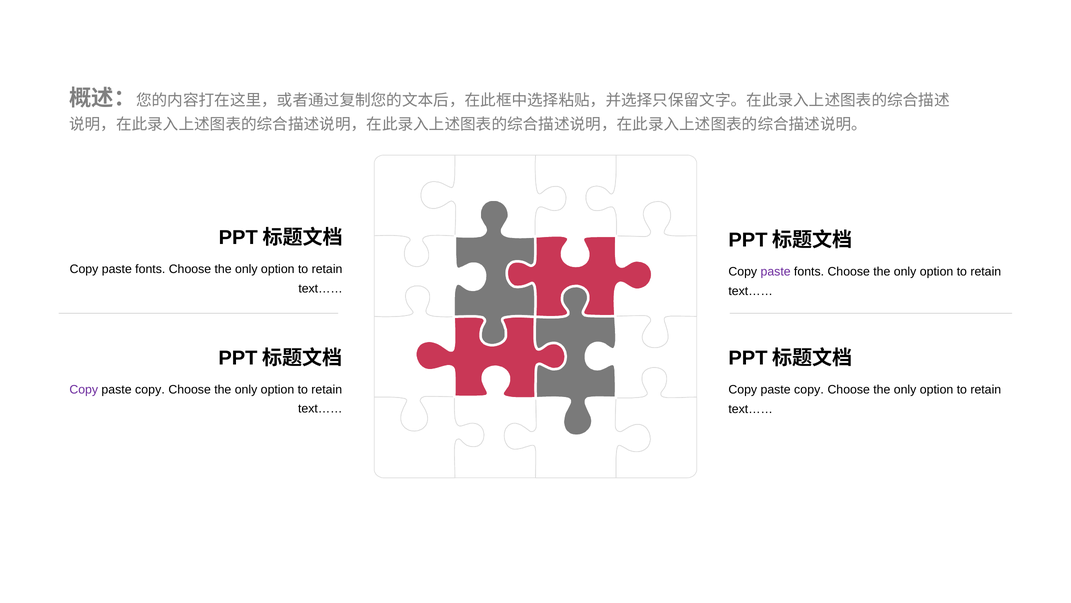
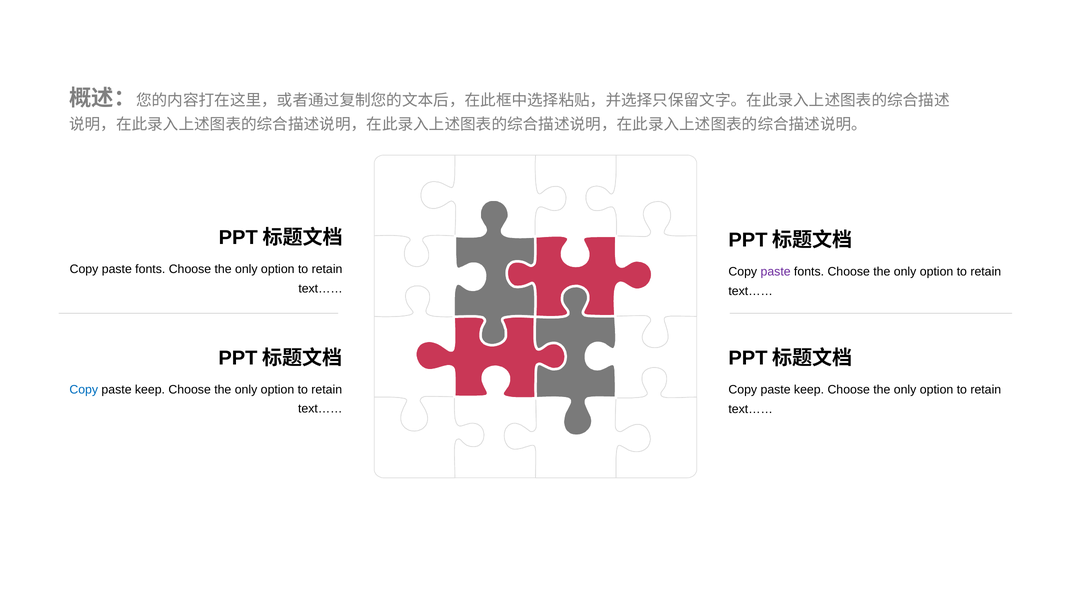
Copy at (84, 389) colour: purple -> blue
copy at (150, 389): copy -> keep
copy at (809, 390): copy -> keep
